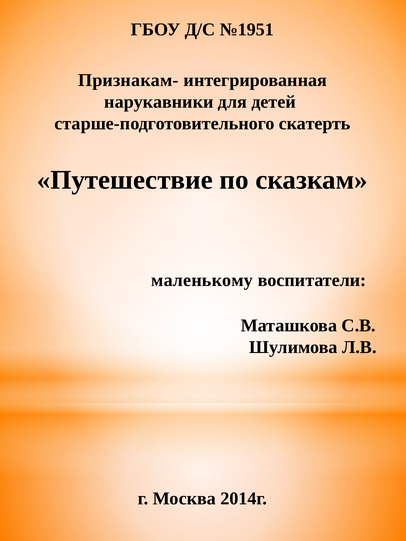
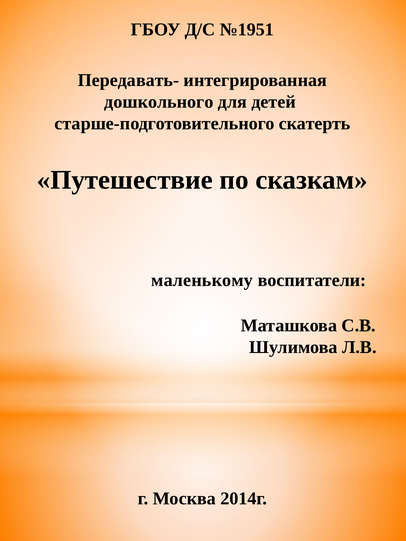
Признакам-: Признакам- -> Передавать-
нарукавники: нарукавники -> дошкольного
